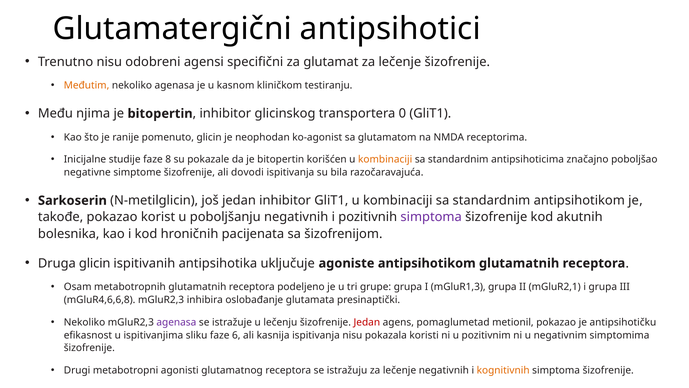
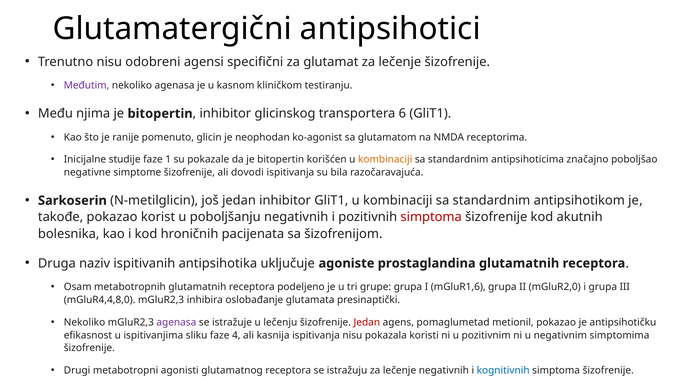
Međutim colour: orange -> purple
0: 0 -> 6
8: 8 -> 1
simptoma at (431, 217) colour: purple -> red
Druga glicin: glicin -> naziv
agoniste antipsihotikom: antipsihotikom -> prostaglandina
mGluR1,3: mGluR1,3 -> mGluR1,6
mGluR2,1: mGluR2,1 -> mGluR2,0
mGluR4,6,6,8: mGluR4,6,6,8 -> mGluR4,4,8,0
6: 6 -> 4
kognitivnih colour: orange -> blue
